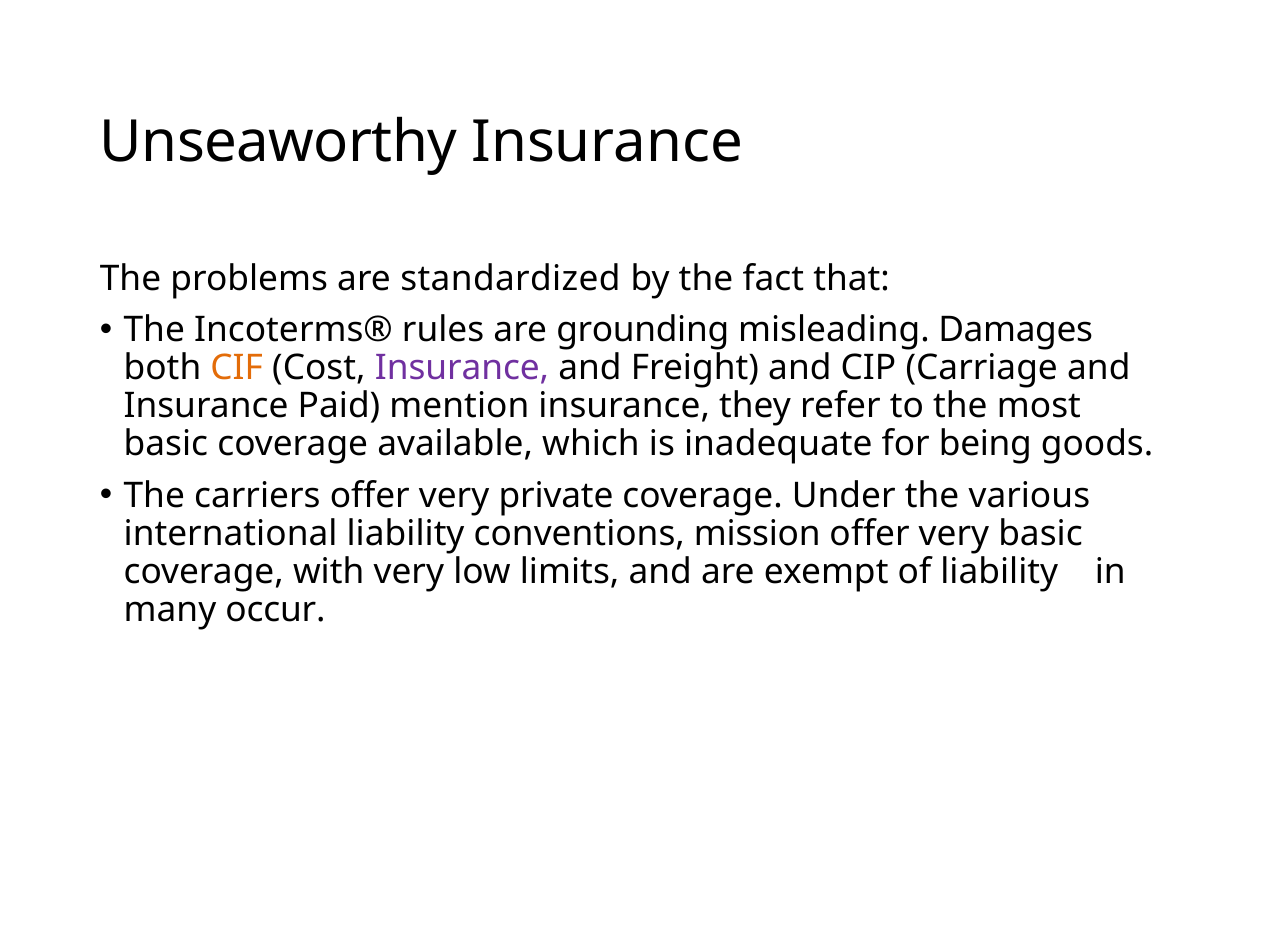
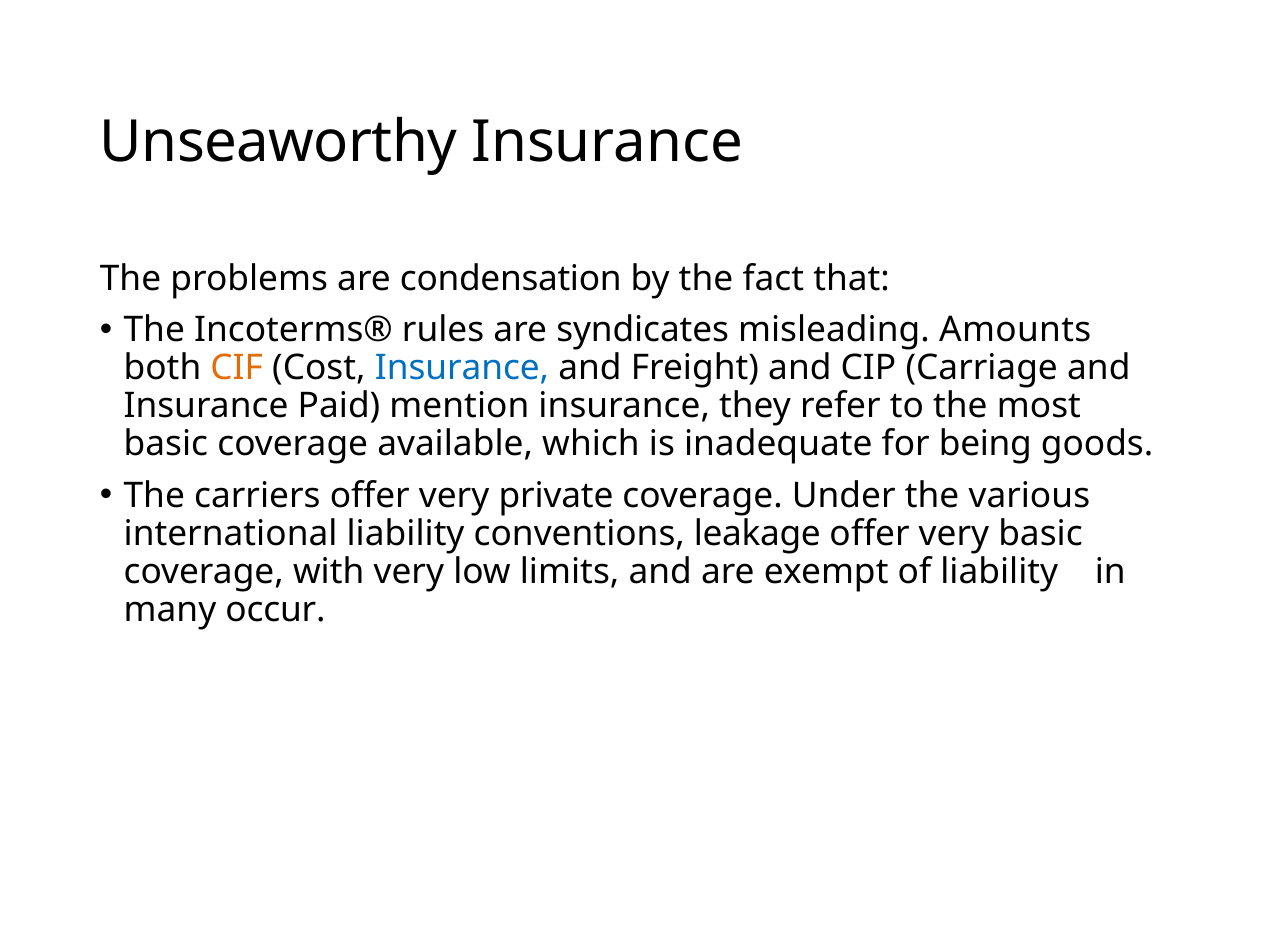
standardized: standardized -> condensation
grounding: grounding -> syndicates
Damages: Damages -> Amounts
Insurance at (462, 368) colour: purple -> blue
mission: mission -> leakage
